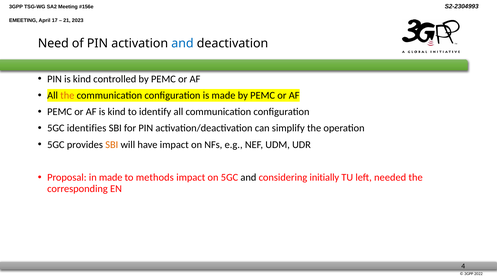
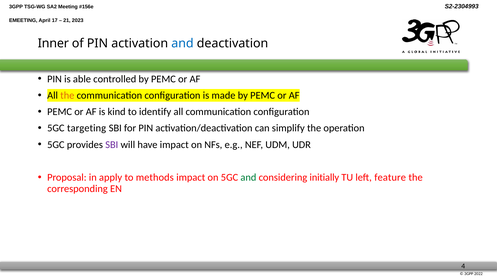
Need: Need -> Inner
PIN is kind: kind -> able
identifies: identifies -> targeting
SBI at (112, 144) colour: orange -> purple
in made: made -> apply
and at (248, 177) colour: black -> green
needed: needed -> feature
